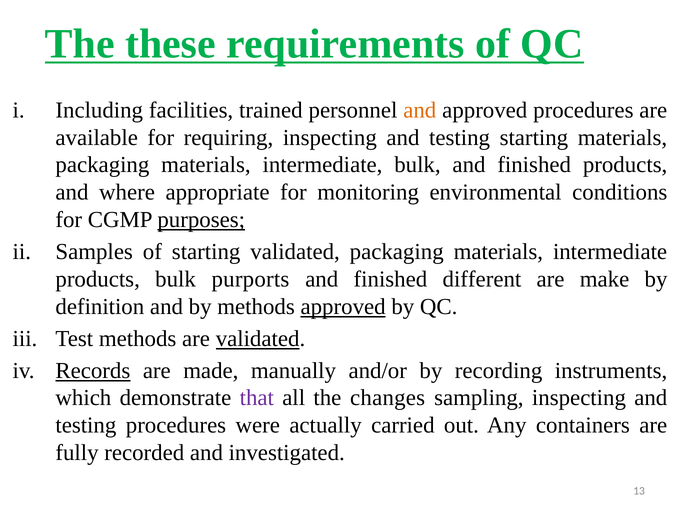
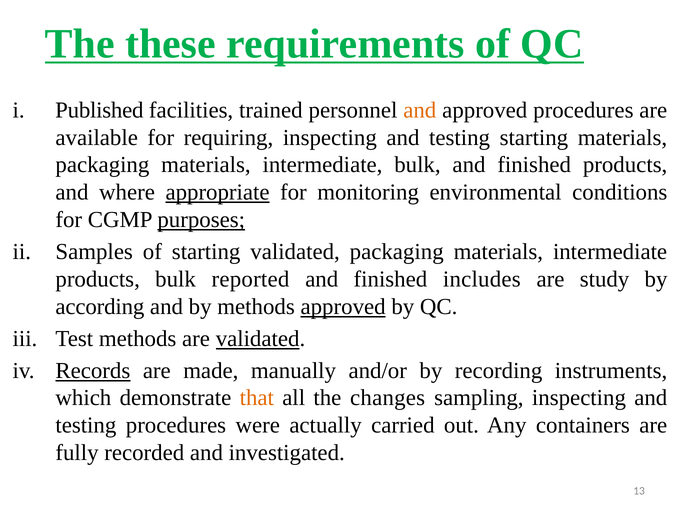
Including: Including -> Published
appropriate underline: none -> present
purports: purports -> reported
different: different -> includes
make: make -> study
definition: definition -> according
that colour: purple -> orange
